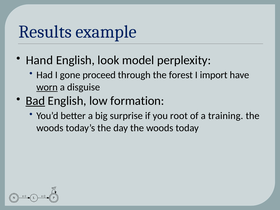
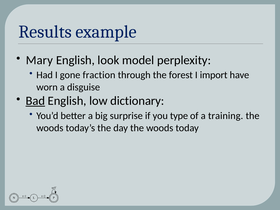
Hand: Hand -> Mary
proceed: proceed -> fraction
worn underline: present -> none
formation: formation -> dictionary
root: root -> type
